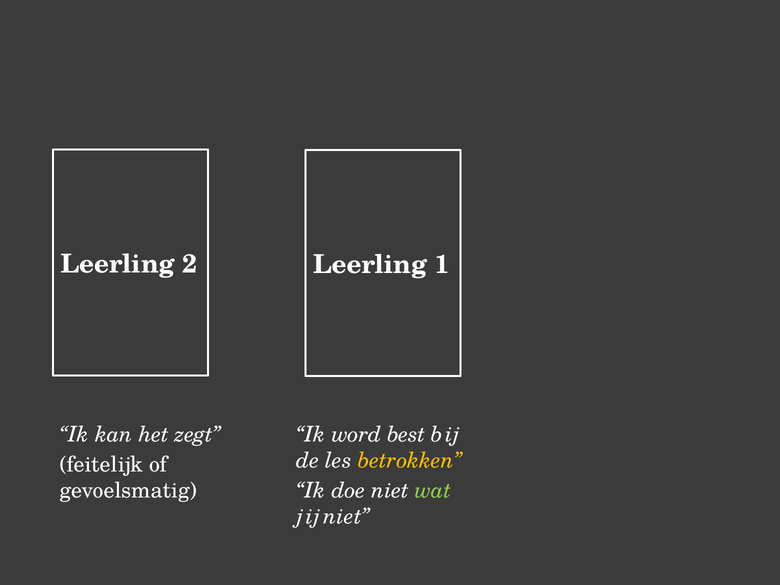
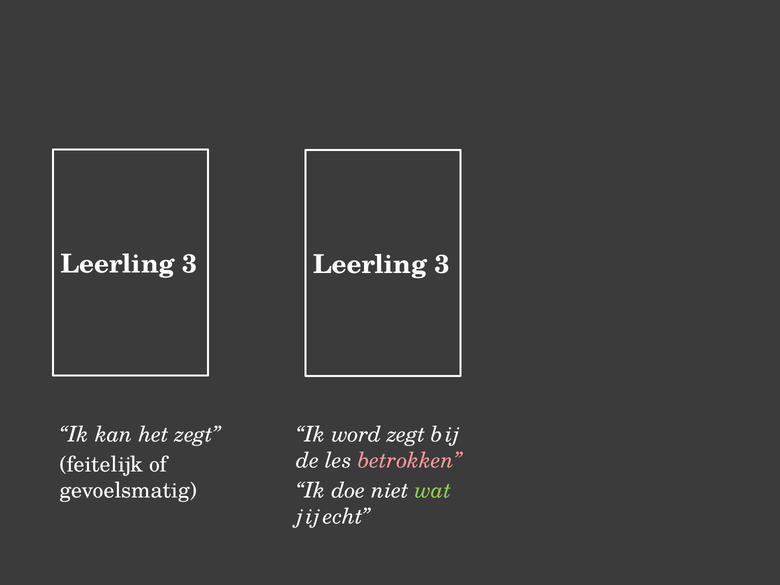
2 at (190, 264): 2 -> 3
1 at (442, 265): 1 -> 3
word best: best -> zegt
betrokken colour: yellow -> pink
jij niet: niet -> echt
